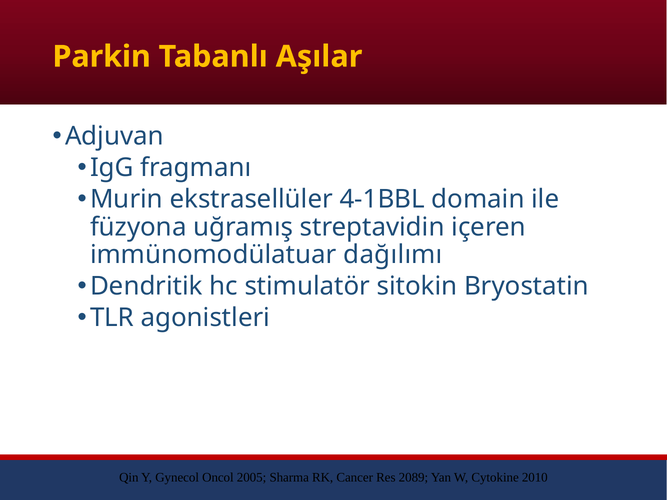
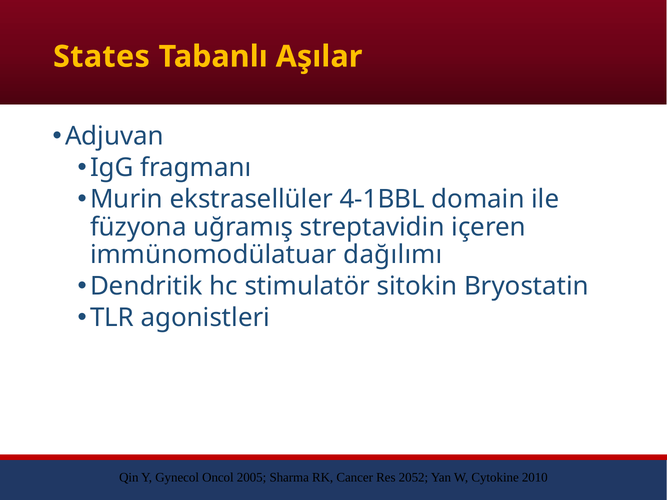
Parkin: Parkin -> States
2089: 2089 -> 2052
